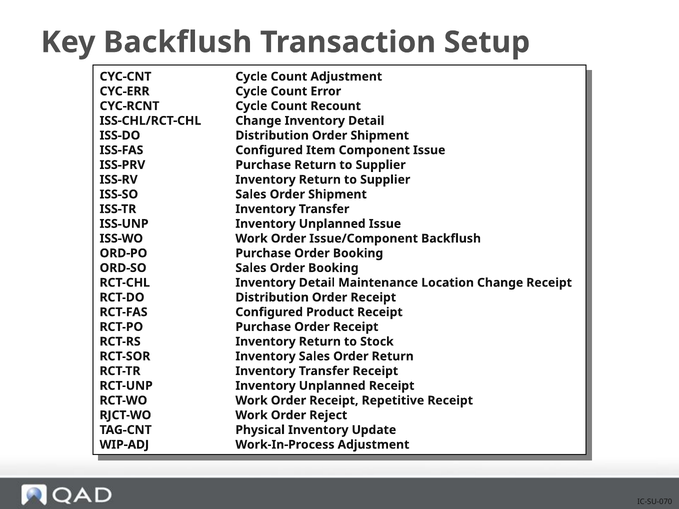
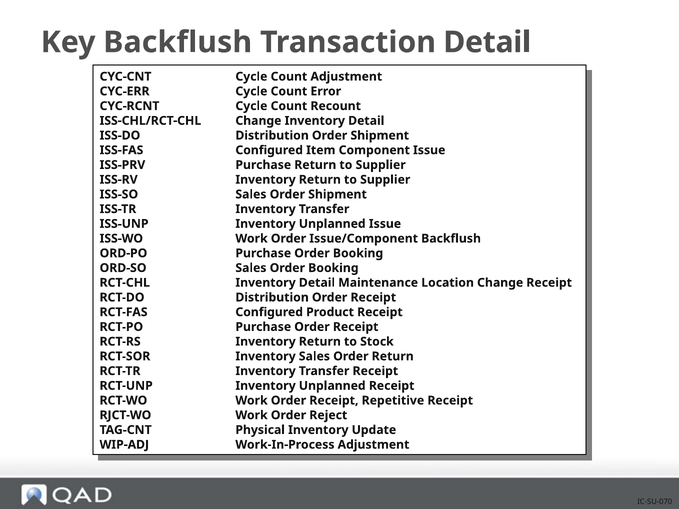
Transaction Setup: Setup -> Detail
